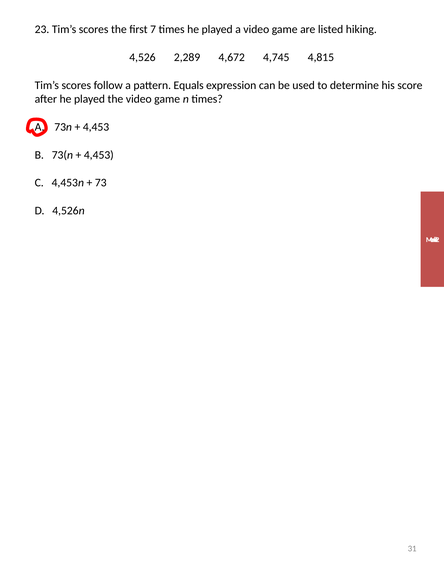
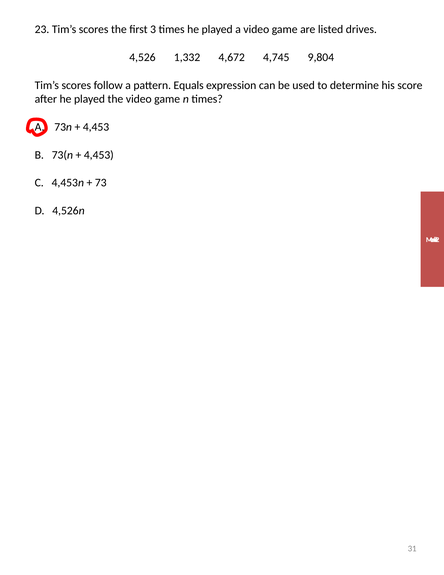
7: 7 -> 3
hiking: hiking -> drives
2,289: 2,289 -> 1,332
4,815: 4,815 -> 9,804
